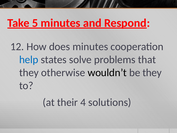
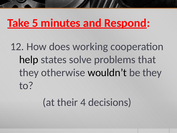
does minutes: minutes -> working
help colour: blue -> black
solutions: solutions -> decisions
